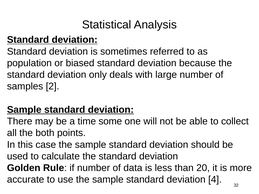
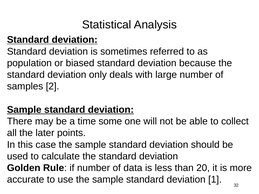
both: both -> later
4: 4 -> 1
